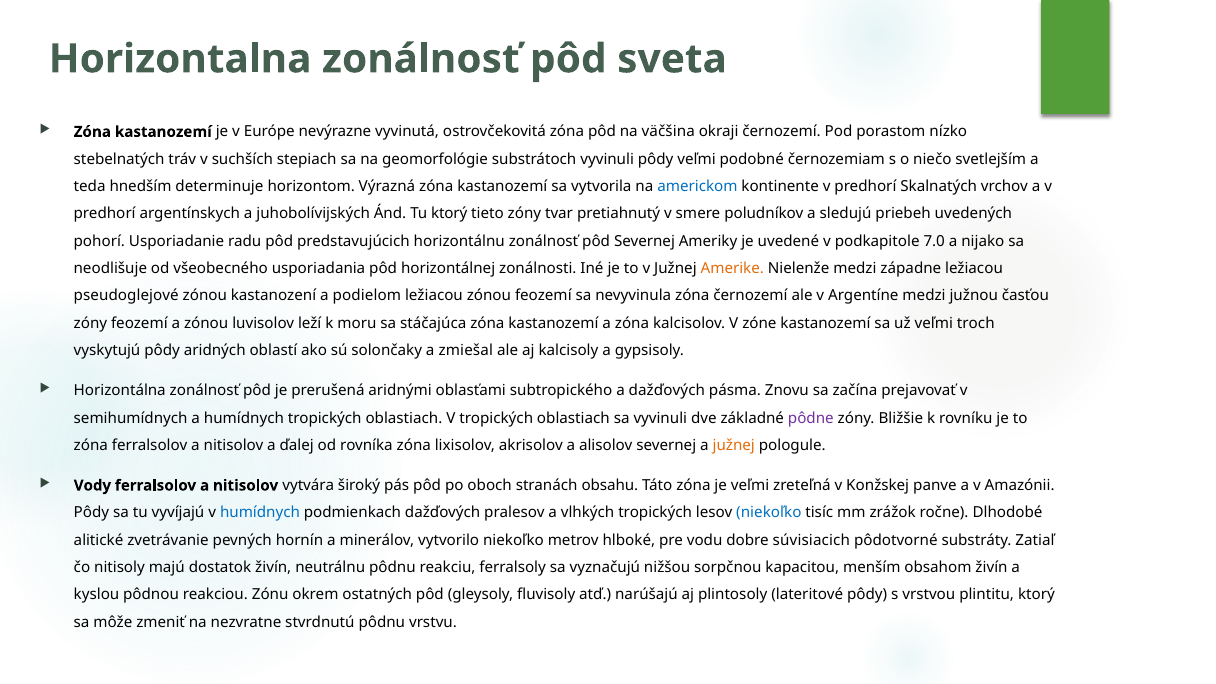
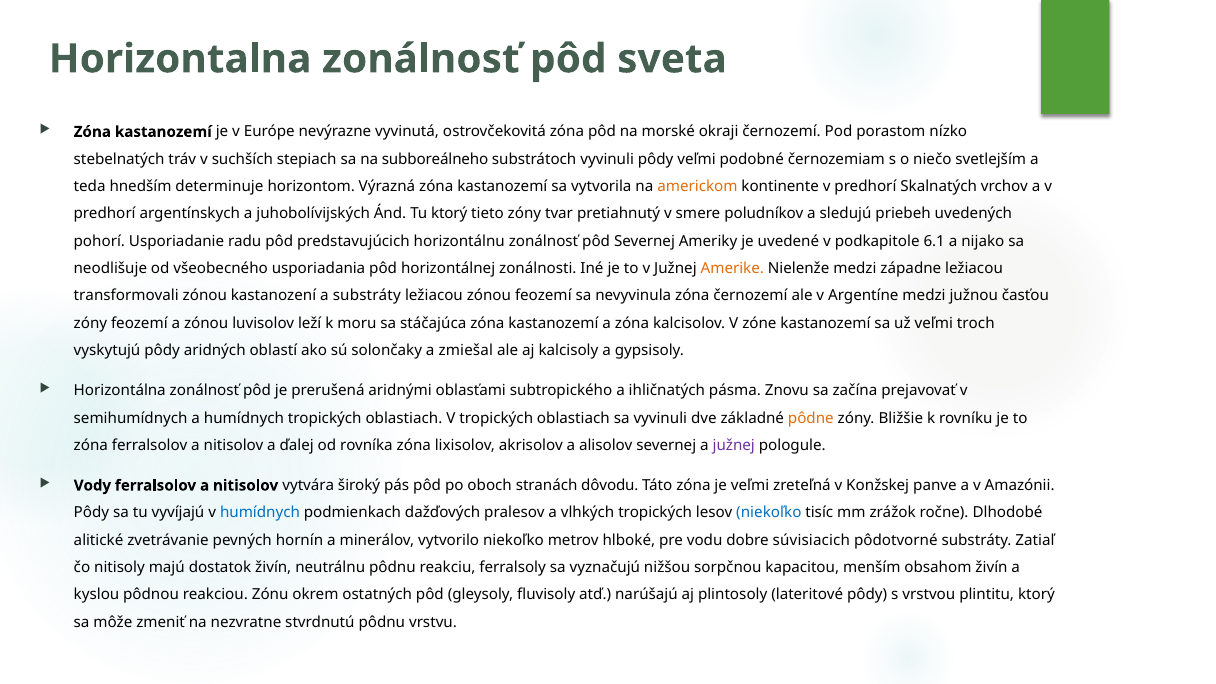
väčšina: väčšina -> morské
geomorfológie: geomorfológie -> subboreálneho
americkom colour: blue -> orange
7.0: 7.0 -> 6.1
pseudoglejové: pseudoglejové -> transformovali
a podielom: podielom -> substráty
a dažďových: dažďových -> ihličnatých
pôdne colour: purple -> orange
južnej at (734, 445) colour: orange -> purple
obsahu: obsahu -> dôvodu
